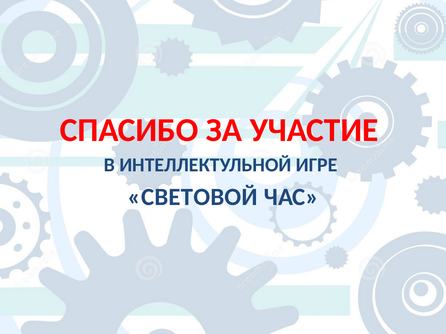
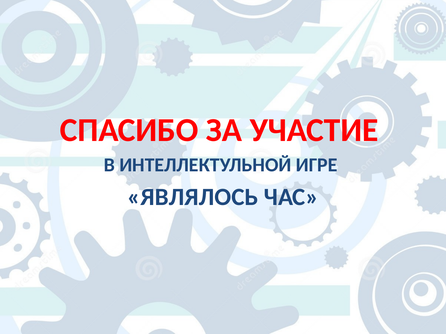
СВЕТОВОЙ: СВЕТОВОЙ -> ЯВЛЯЛОСЬ
